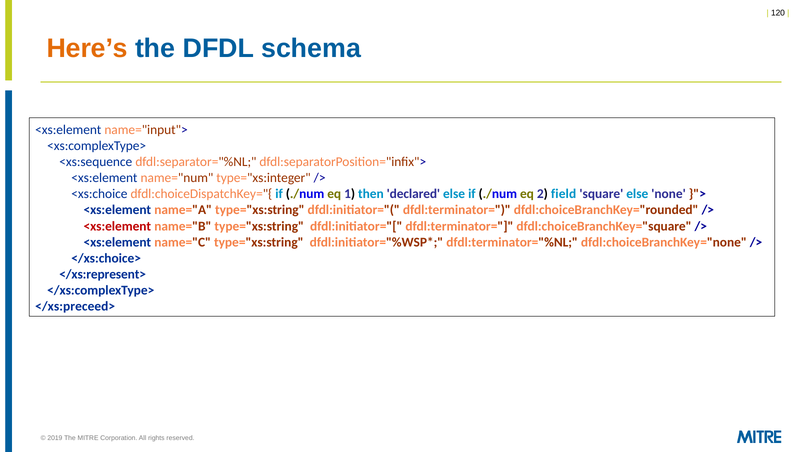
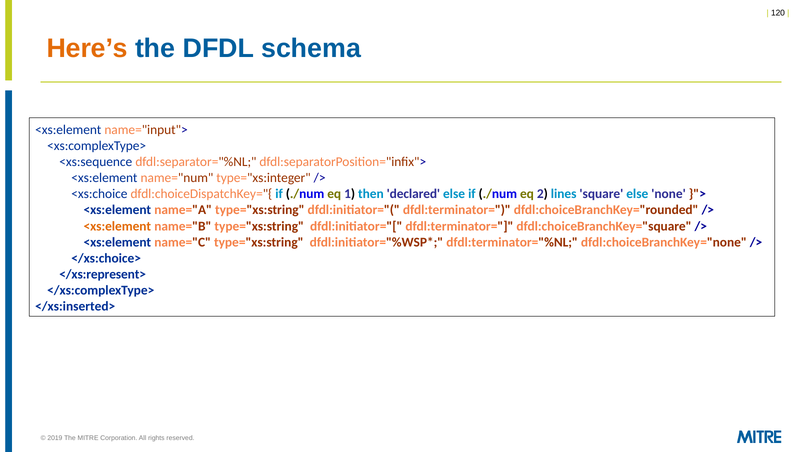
field: field -> lines
<xs:element at (117, 226) colour: red -> orange
</xs:preceed>: </xs:preceed> -> </xs:inserted>
